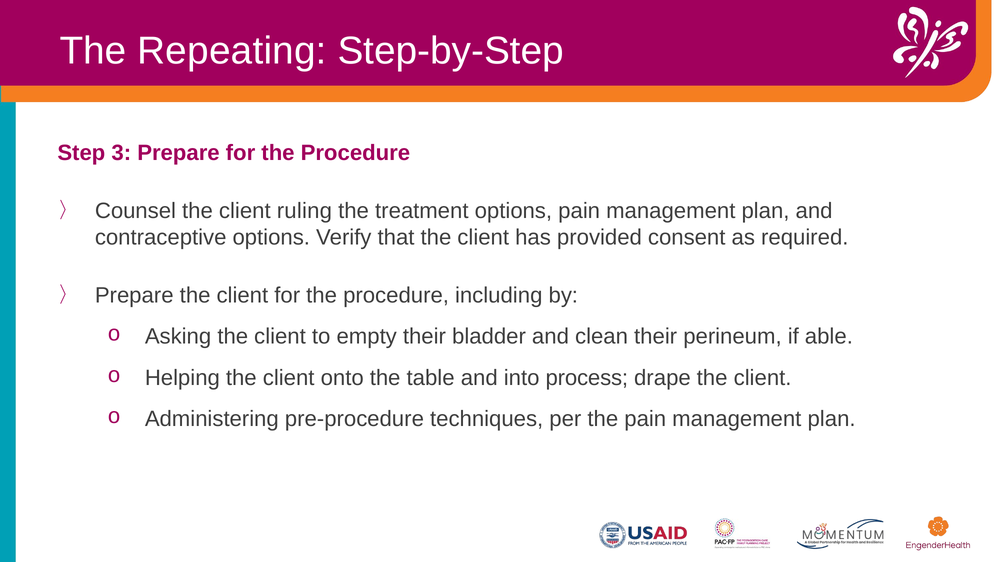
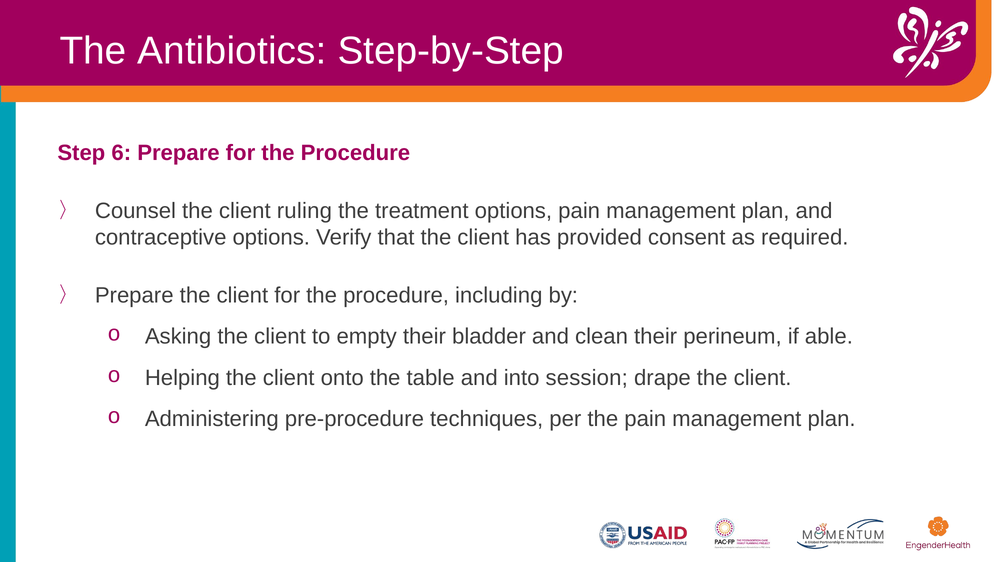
Repeating: Repeating -> Antibiotics
3: 3 -> 6
process: process -> session
